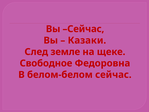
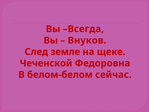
Вы Сейчас: Сейчас -> Всегда
Казаки: Казаки -> Внуков
Свободное: Свободное -> Чеченской
